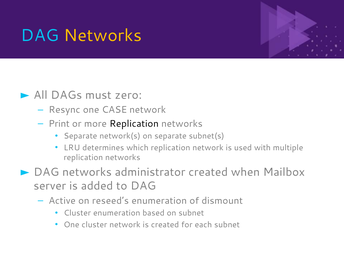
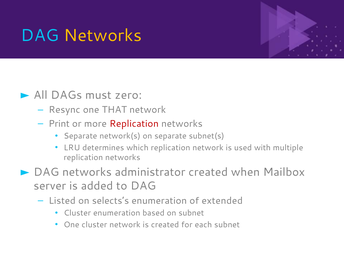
CASE: CASE -> THAT
Replication at (134, 124) colour: black -> red
Active: Active -> Listed
reseed’s: reseed’s -> selects’s
dismount: dismount -> extended
